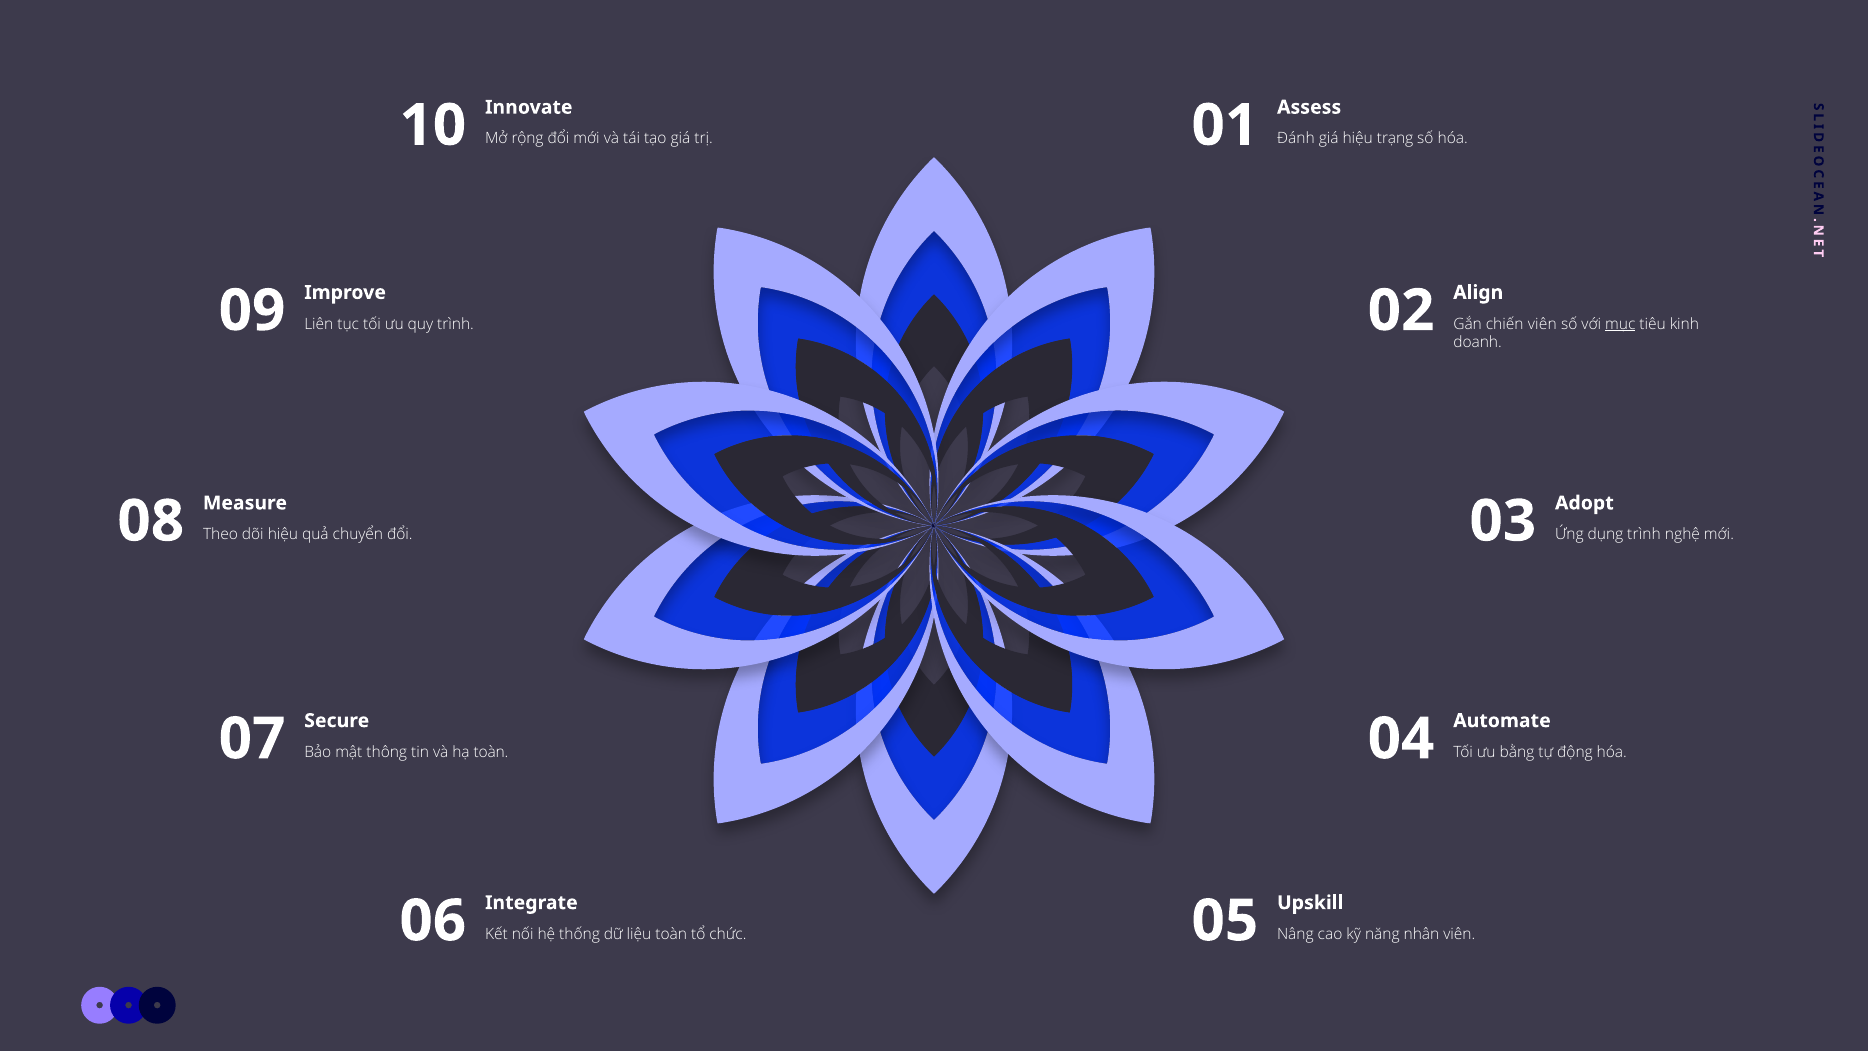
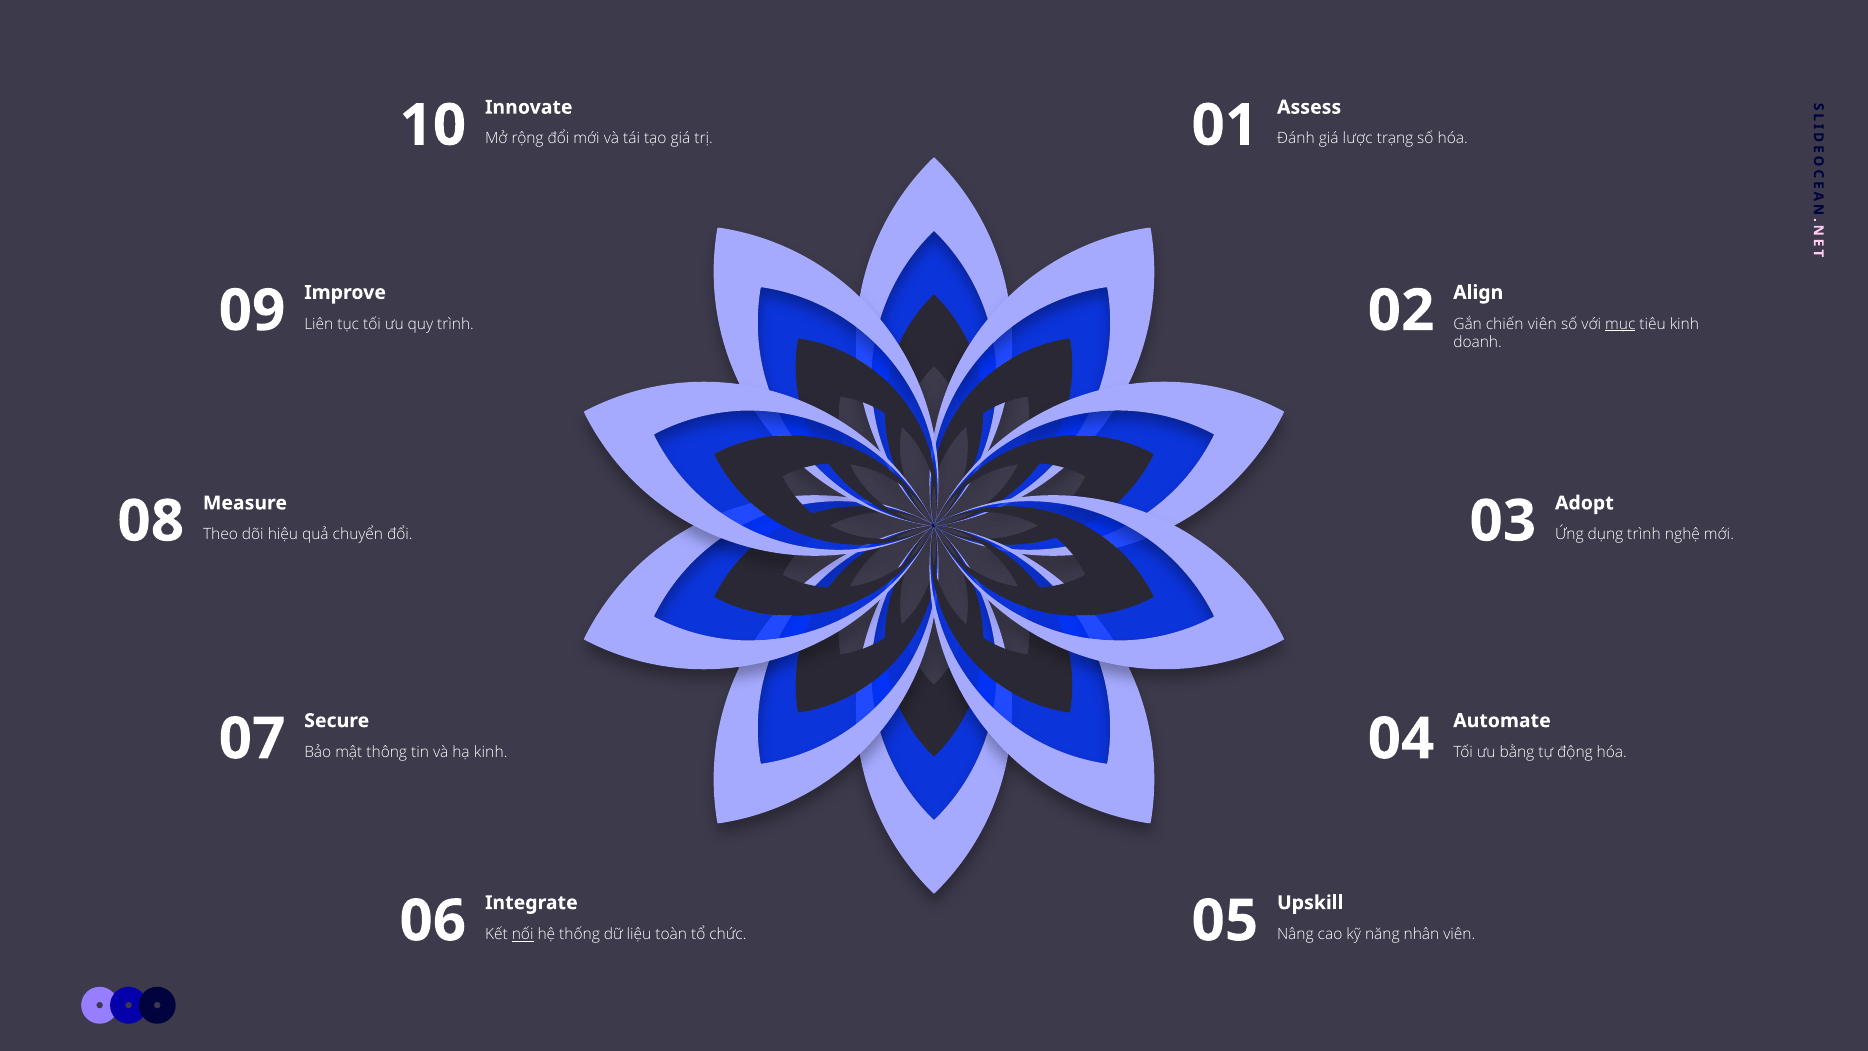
giá hiệu: hiệu -> lược
hạ toàn: toàn -> kinh
nối underline: none -> present
